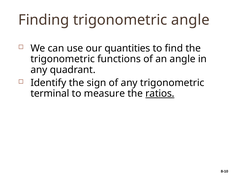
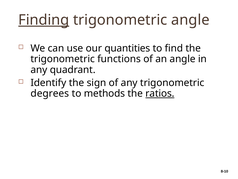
Finding underline: none -> present
terminal: terminal -> degrees
measure: measure -> methods
